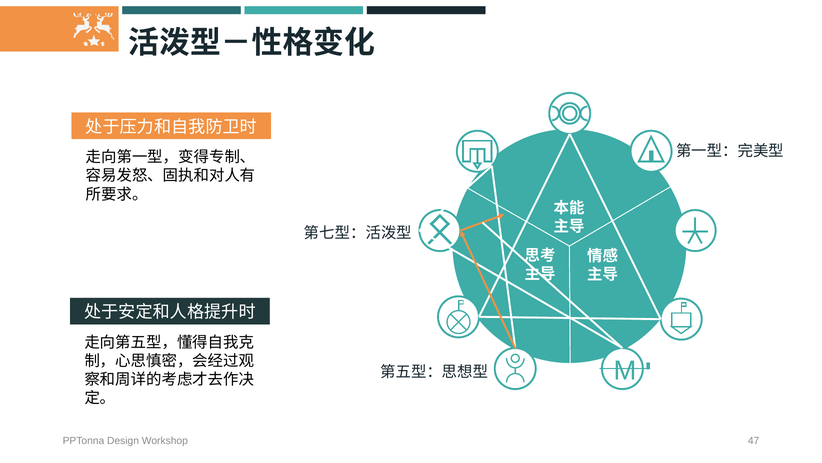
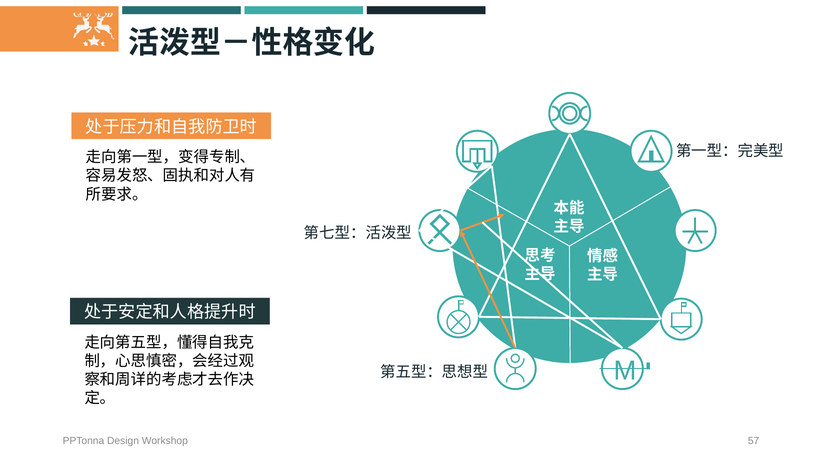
47: 47 -> 57
